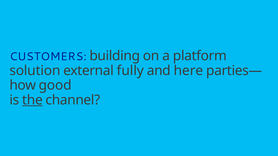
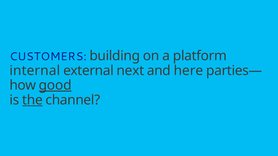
solution: solution -> internal
fully: fully -> next
good underline: none -> present
